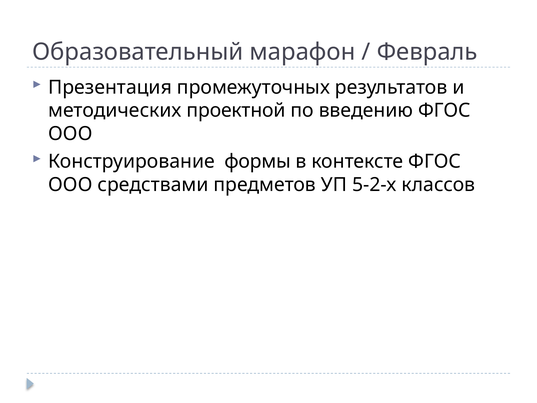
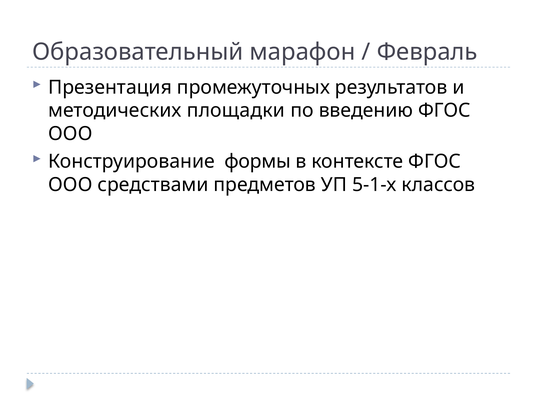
проектной: проектной -> площадки
5-2-х: 5-2-х -> 5-1-х
